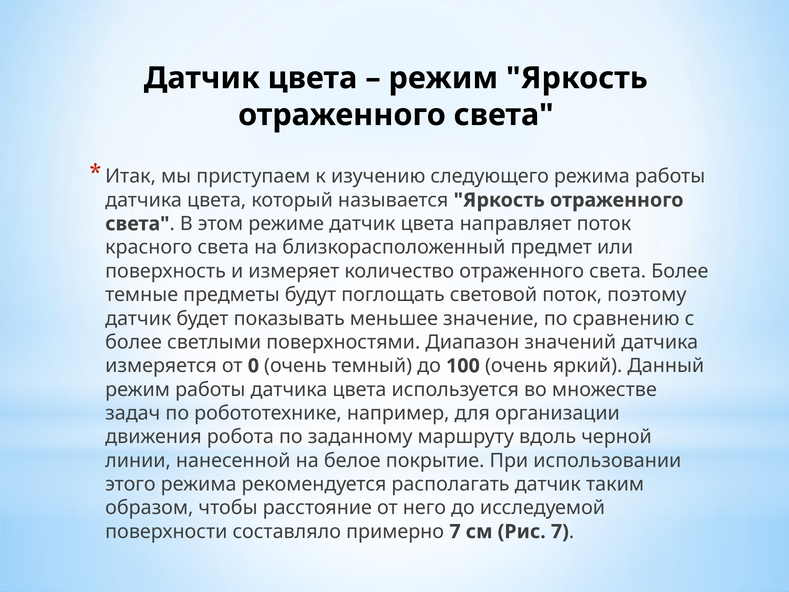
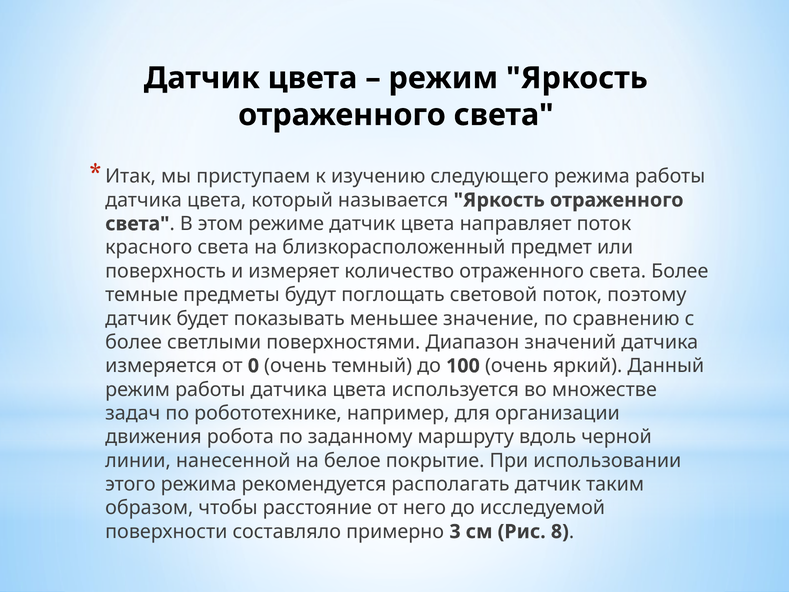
примерно 7: 7 -> 3
Рис 7: 7 -> 8
